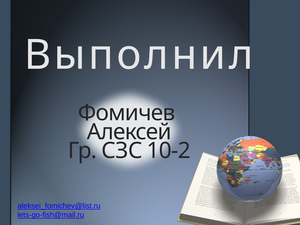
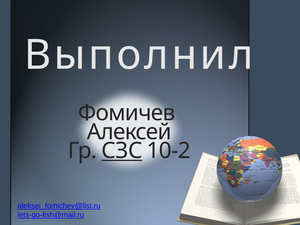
СЗС underline: none -> present
